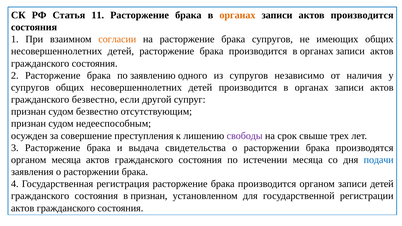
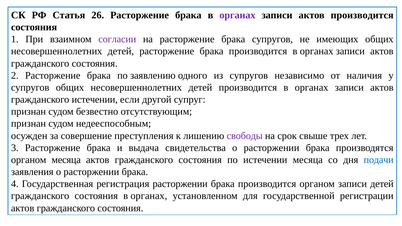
11: 11 -> 26
органах at (237, 15) colour: orange -> purple
согласии colour: orange -> purple
гражданского безвестно: безвестно -> истечении
регистрация расторжение: расторжение -> расторжении
состояния в признан: признан -> органах
